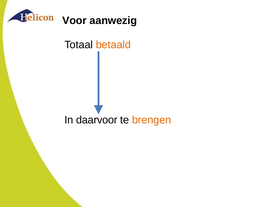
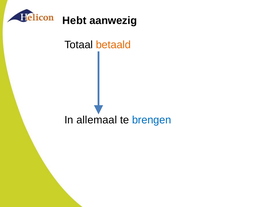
Voor: Voor -> Hebt
daarvoor: daarvoor -> allemaal
brengen colour: orange -> blue
